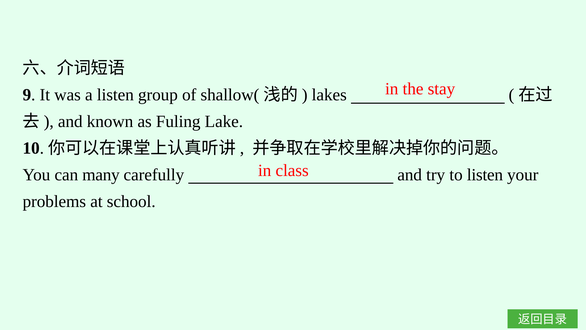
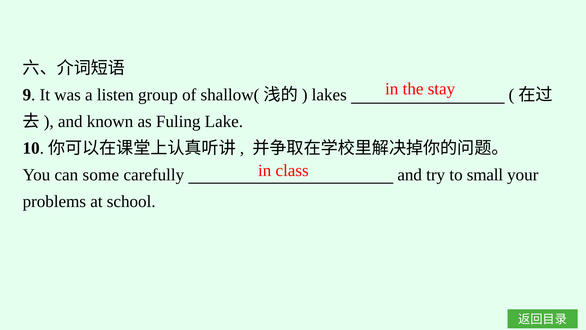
many: many -> some
to listen: listen -> small
